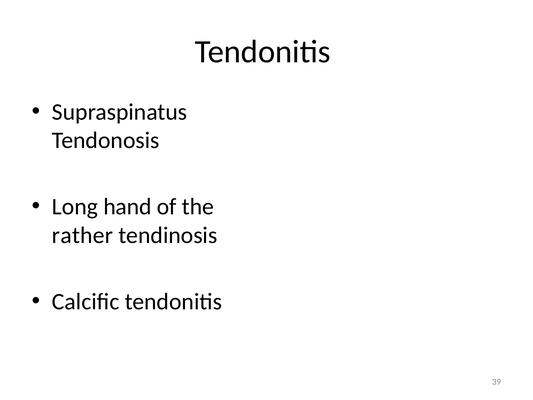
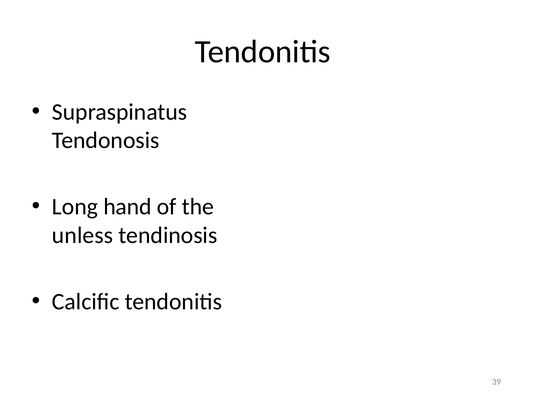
rather: rather -> unless
